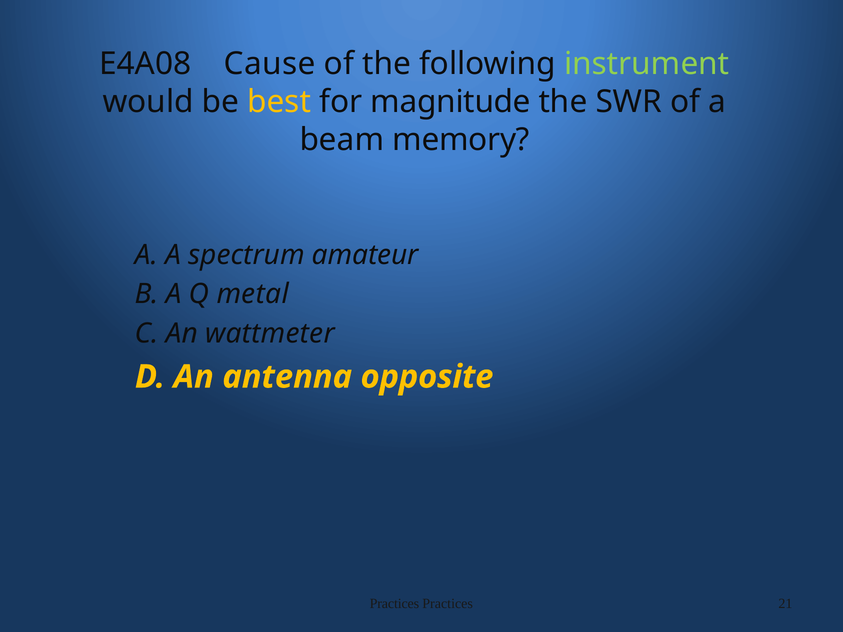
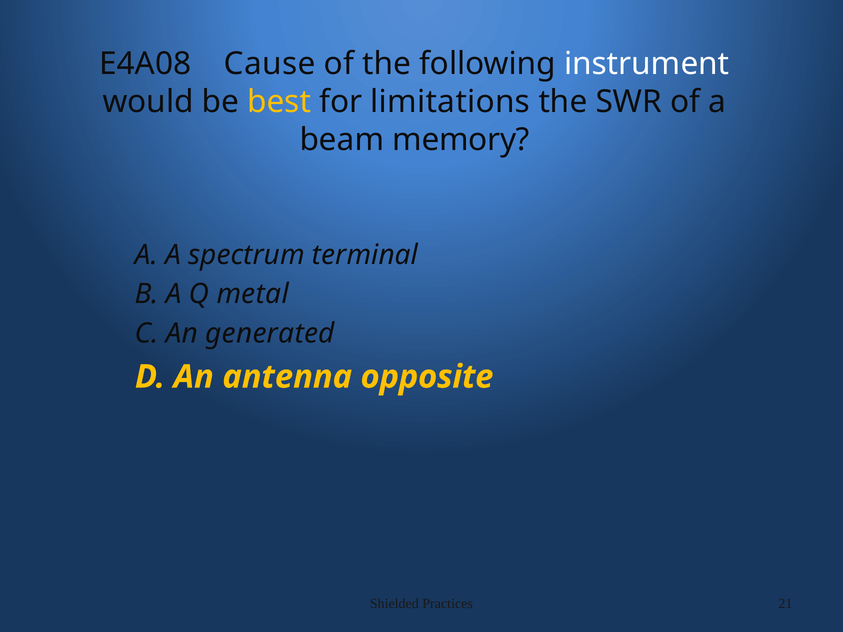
instrument colour: light green -> white
magnitude: magnitude -> limitations
amateur: amateur -> terminal
wattmeter: wattmeter -> generated
Practices at (394, 604): Practices -> Shielded
